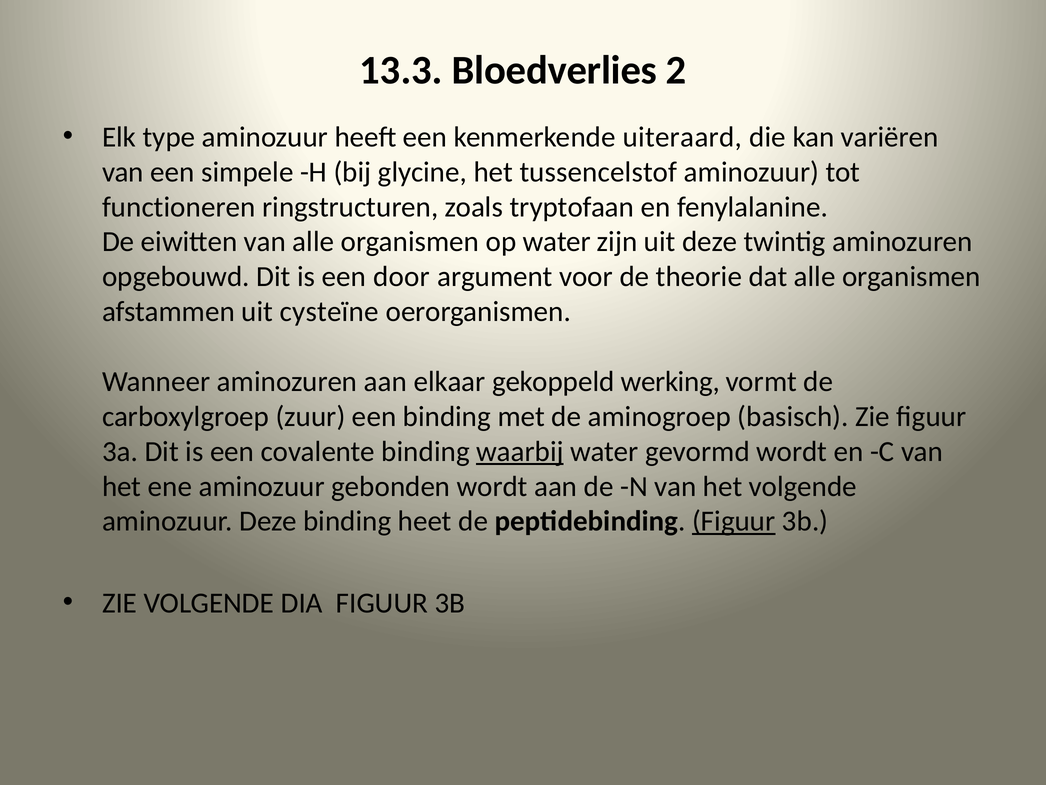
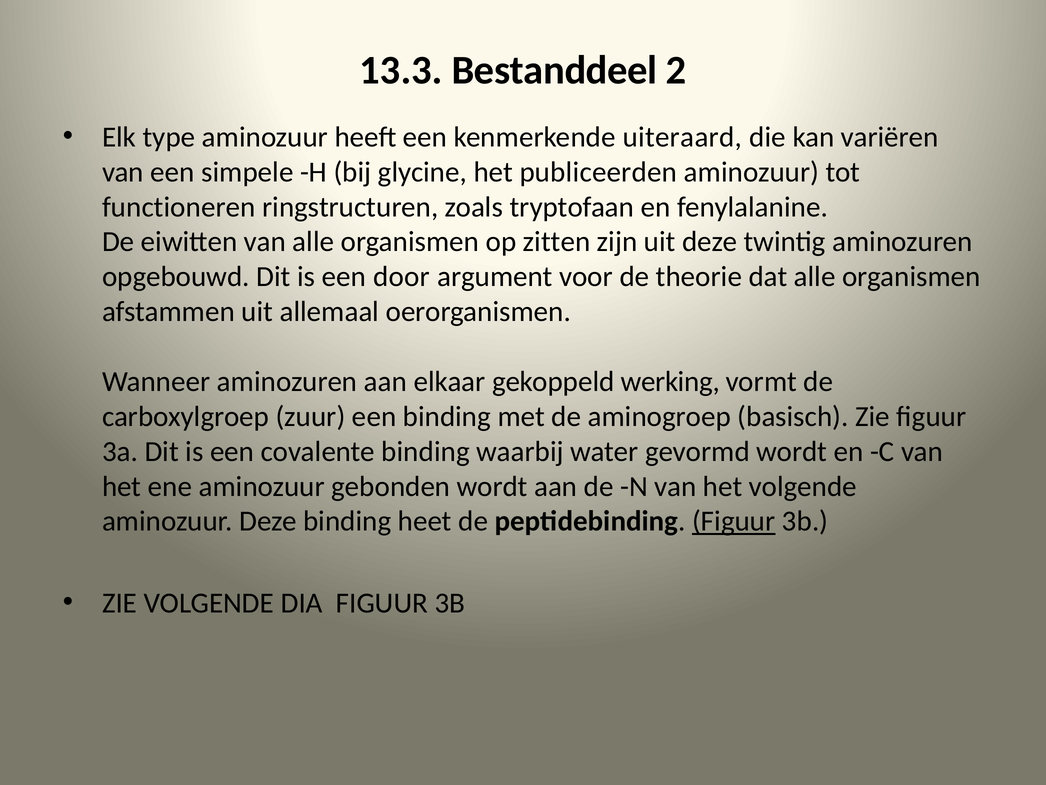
Bloedverlies: Bloedverlies -> Bestanddeel
tussencelstof: tussencelstof -> publiceerden
op water: water -> zitten
cysteïne: cysteïne -> allemaal
waarbij underline: present -> none
